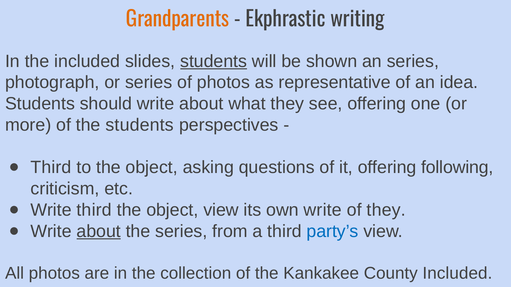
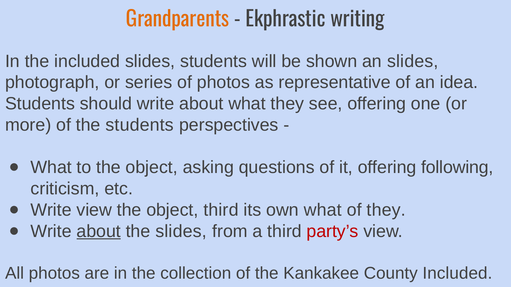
students at (214, 61) underline: present -> none
an series: series -> slides
Third at (51, 168): Third -> What
Write third: third -> view
object view: view -> third
own write: write -> what
the series: series -> slides
party’s colour: blue -> red
